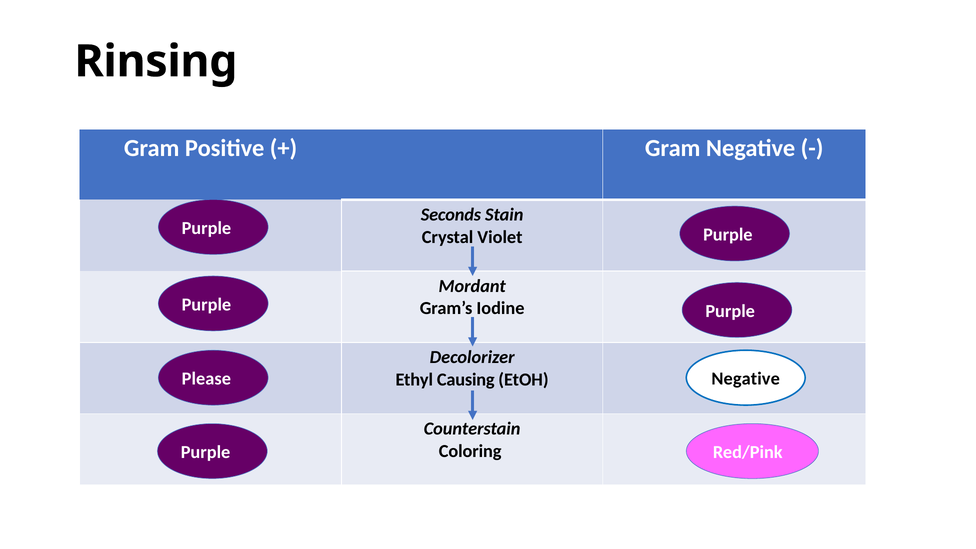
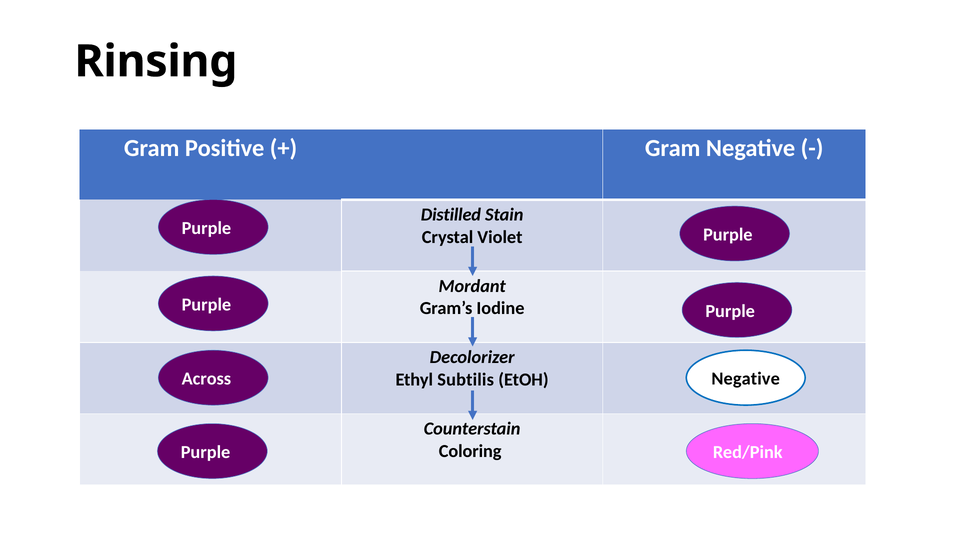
Seconds: Seconds -> Distilled
Please: Please -> Across
Causing: Causing -> Subtilis
